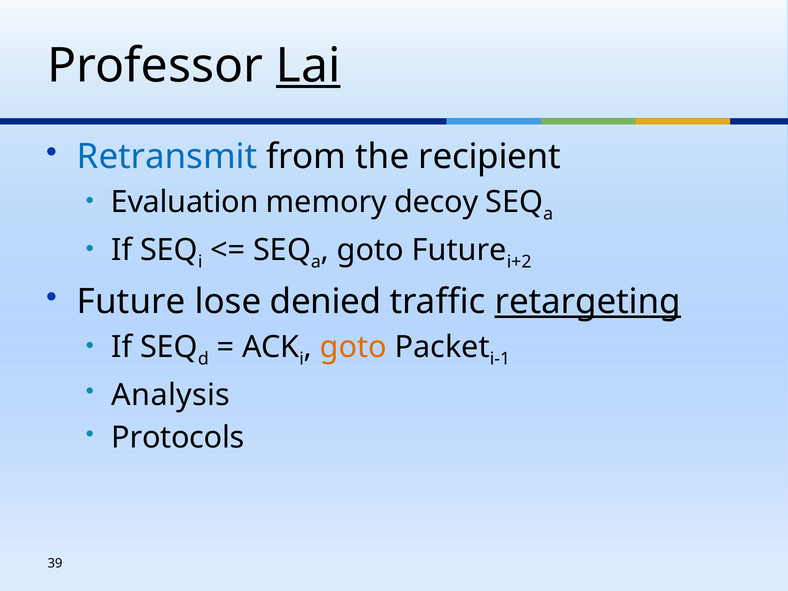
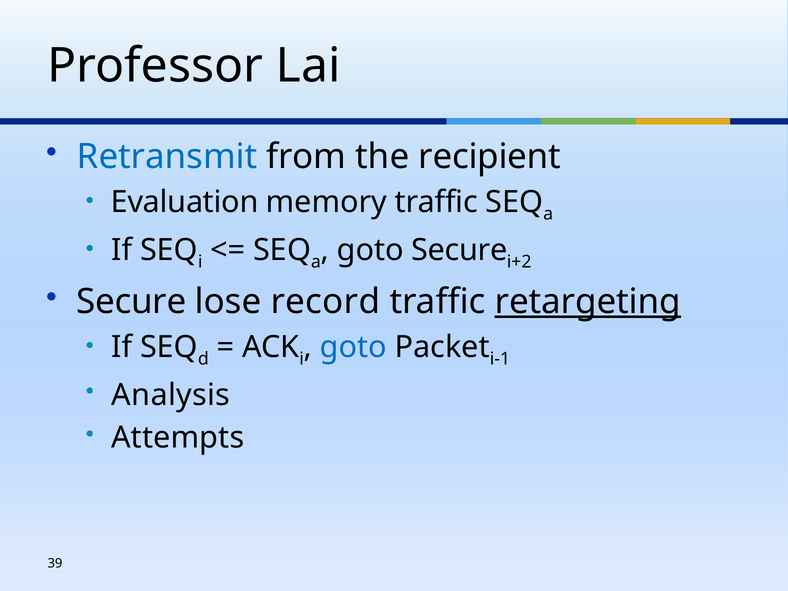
Lai underline: present -> none
memory decoy: decoy -> traffic
goto Future: Future -> Secure
Future at (131, 302): Future -> Secure
denied: denied -> record
goto at (353, 347) colour: orange -> blue
Protocols: Protocols -> Attempts
